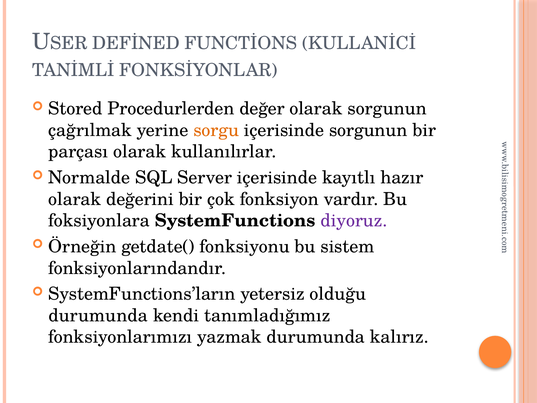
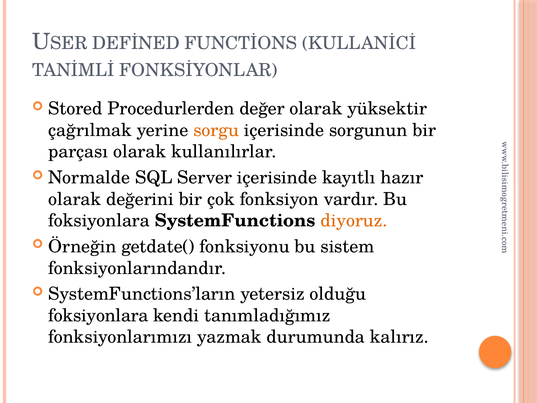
olarak sorgunun: sorgunun -> yüksektir
diyoruz colour: purple -> orange
durumunda at (98, 315): durumunda -> foksiyonlara
